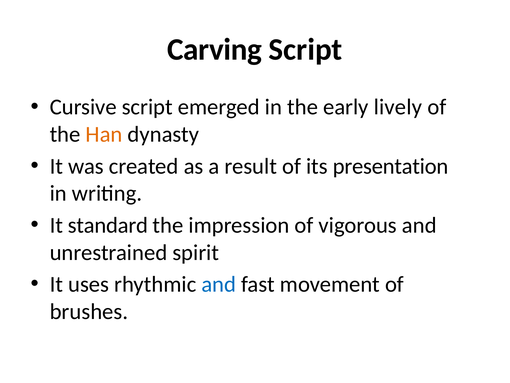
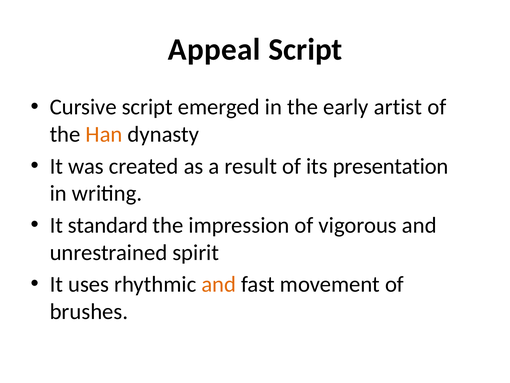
Carving: Carving -> Appeal
lively: lively -> artist
and at (219, 284) colour: blue -> orange
